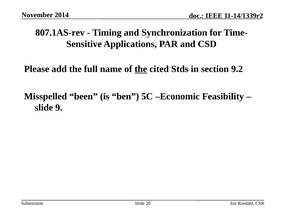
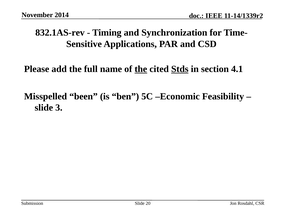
807.1AS-rev: 807.1AS-rev -> 832.1AS-rev
Stds underline: none -> present
9.2: 9.2 -> 4.1
9: 9 -> 3
